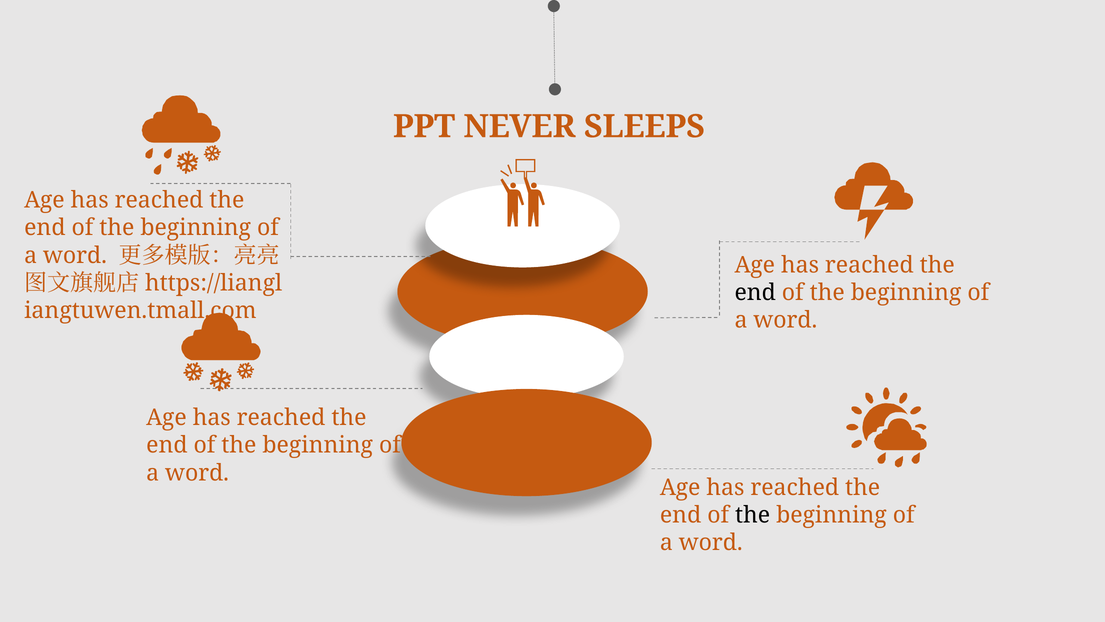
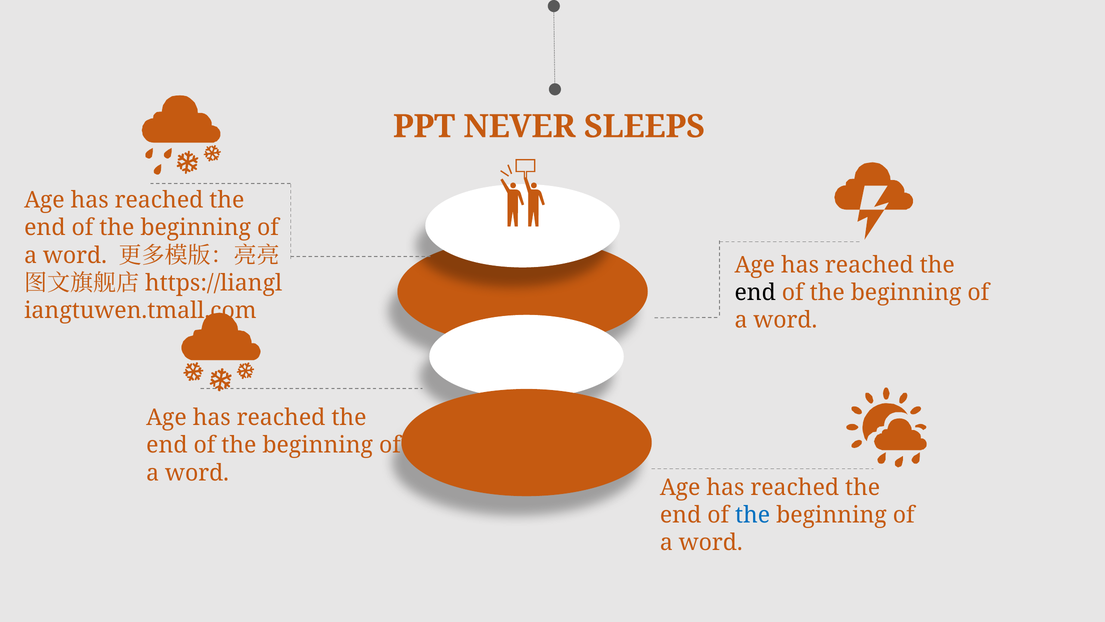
the at (753, 515) colour: black -> blue
